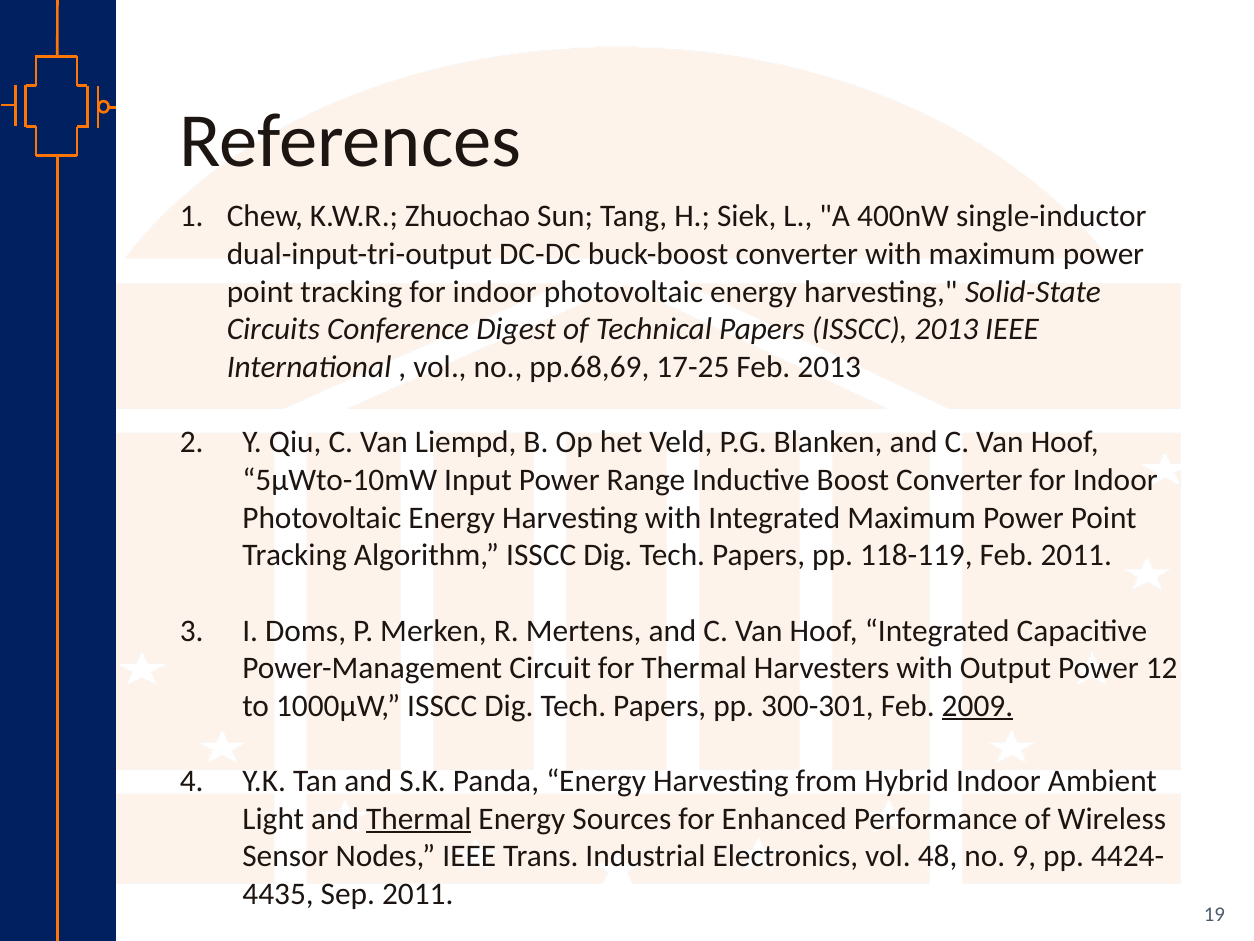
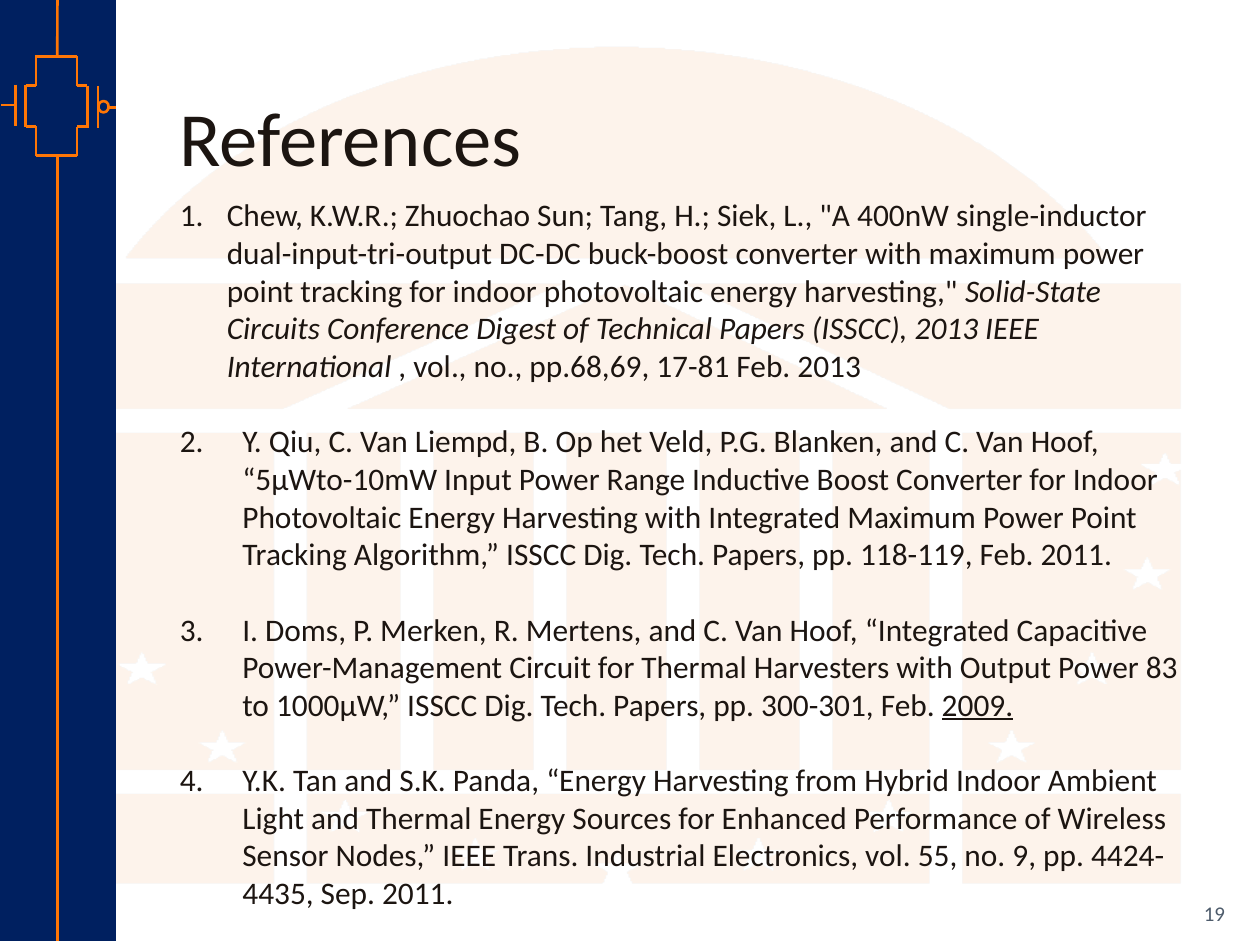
17-25: 17-25 -> 17-81
12: 12 -> 83
Thermal at (419, 818) underline: present -> none
48: 48 -> 55
